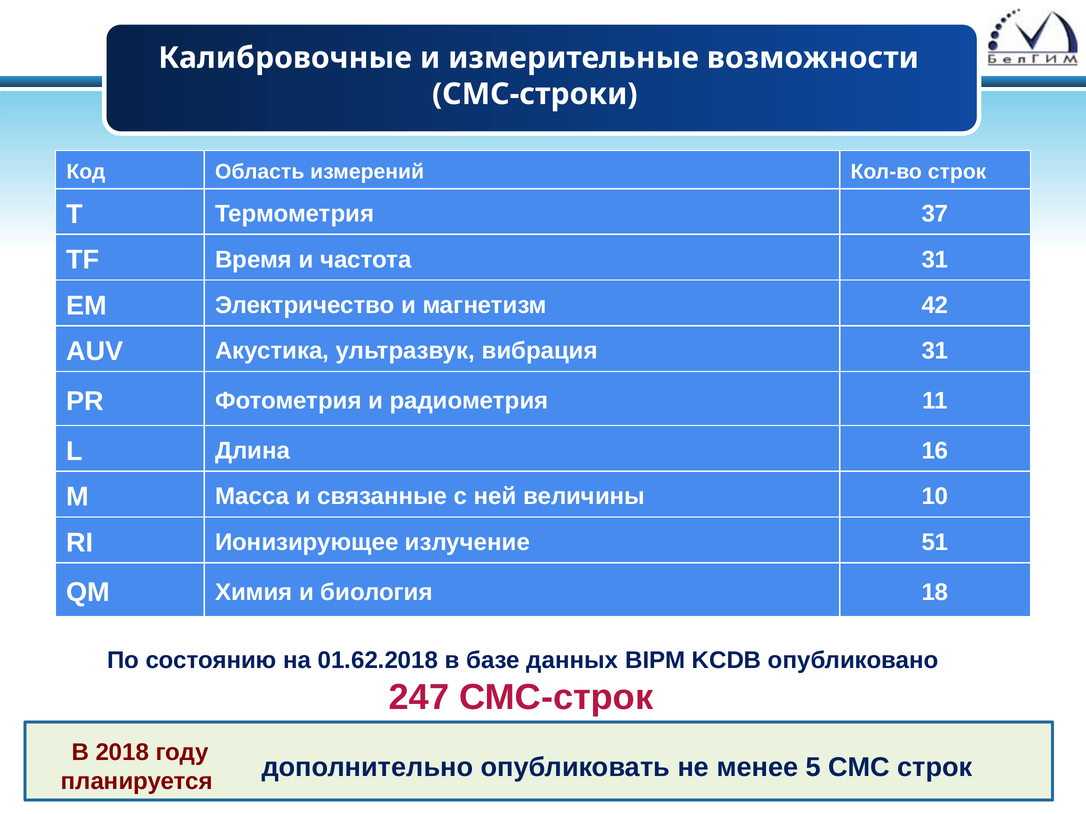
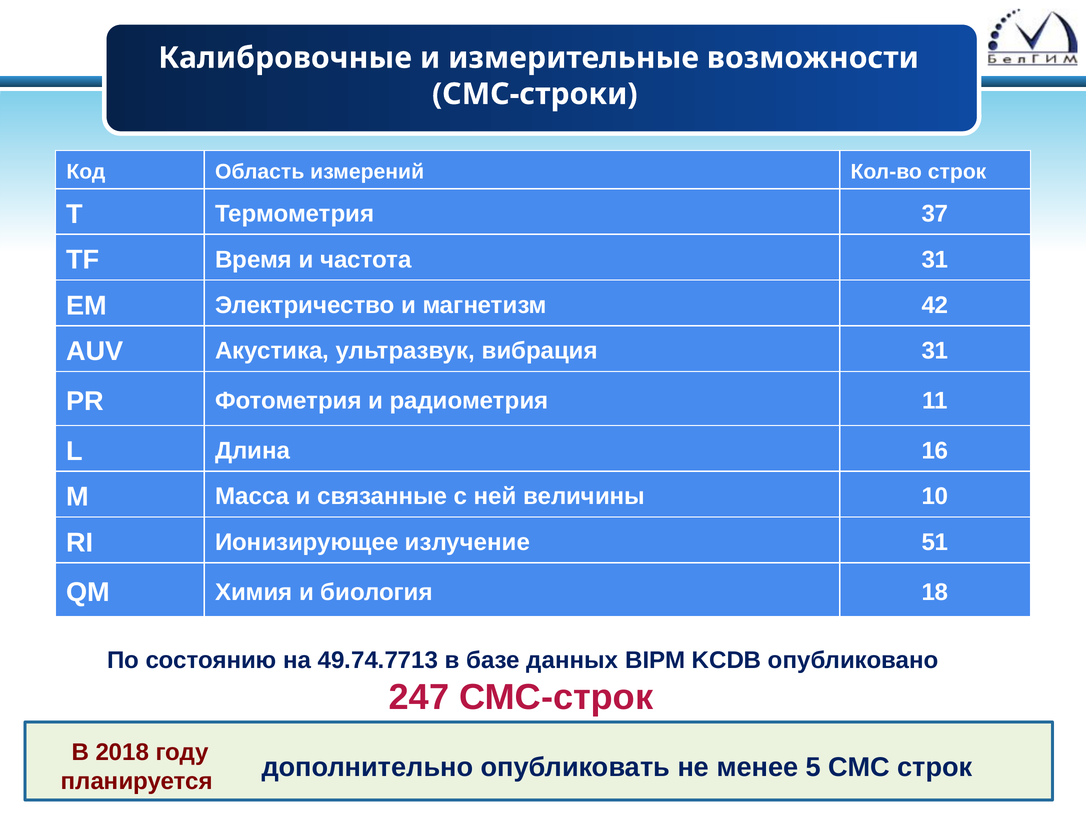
01.62.2018: 01.62.2018 -> 49.74.7713
